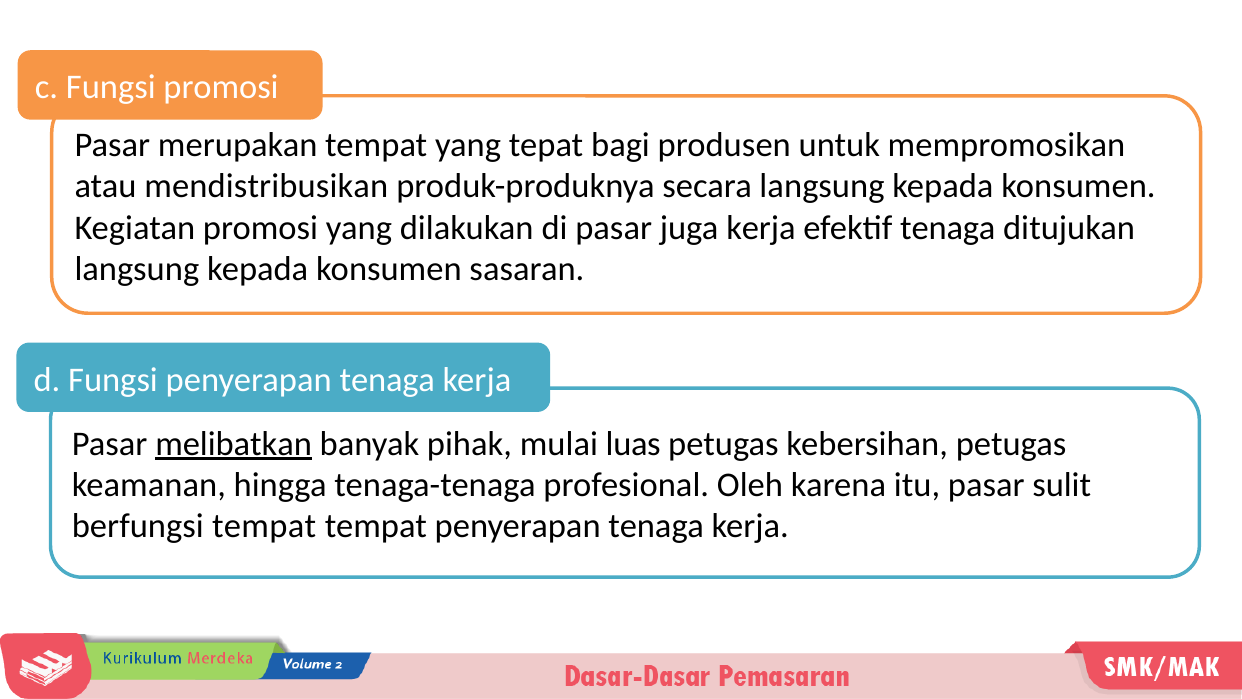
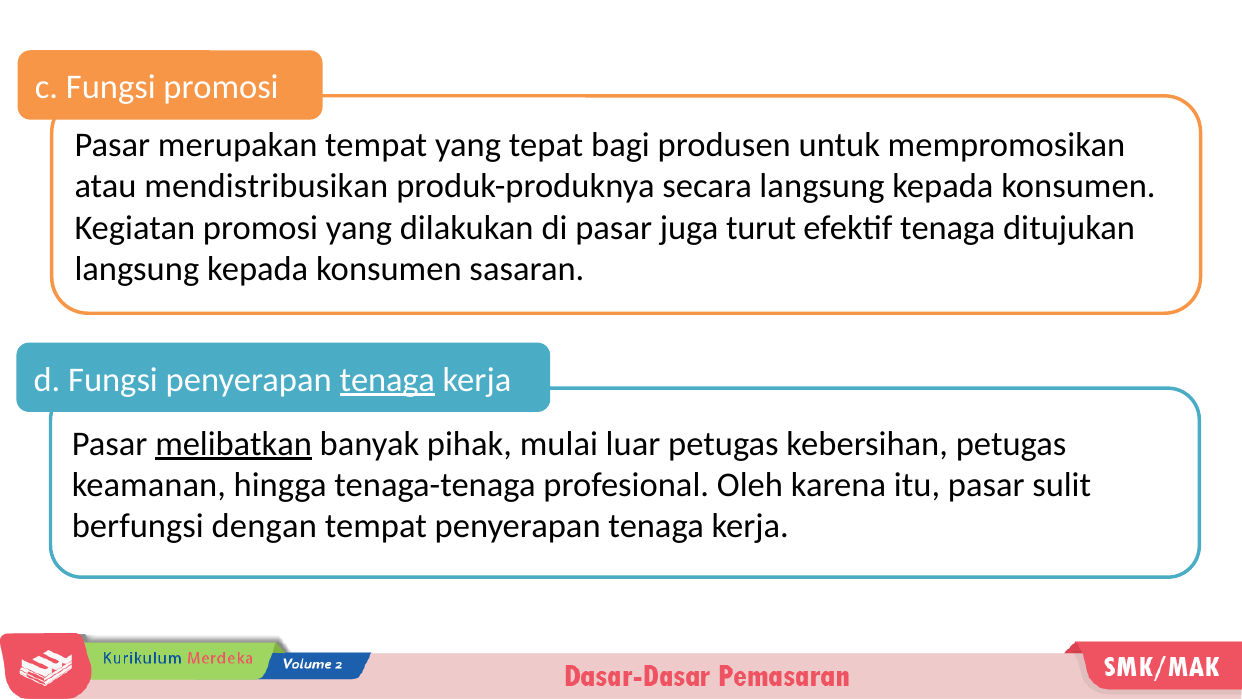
juga kerja: kerja -> turut
tenaga at (387, 379) underline: none -> present
luas: luas -> luar
berfungsi tempat: tempat -> dengan
